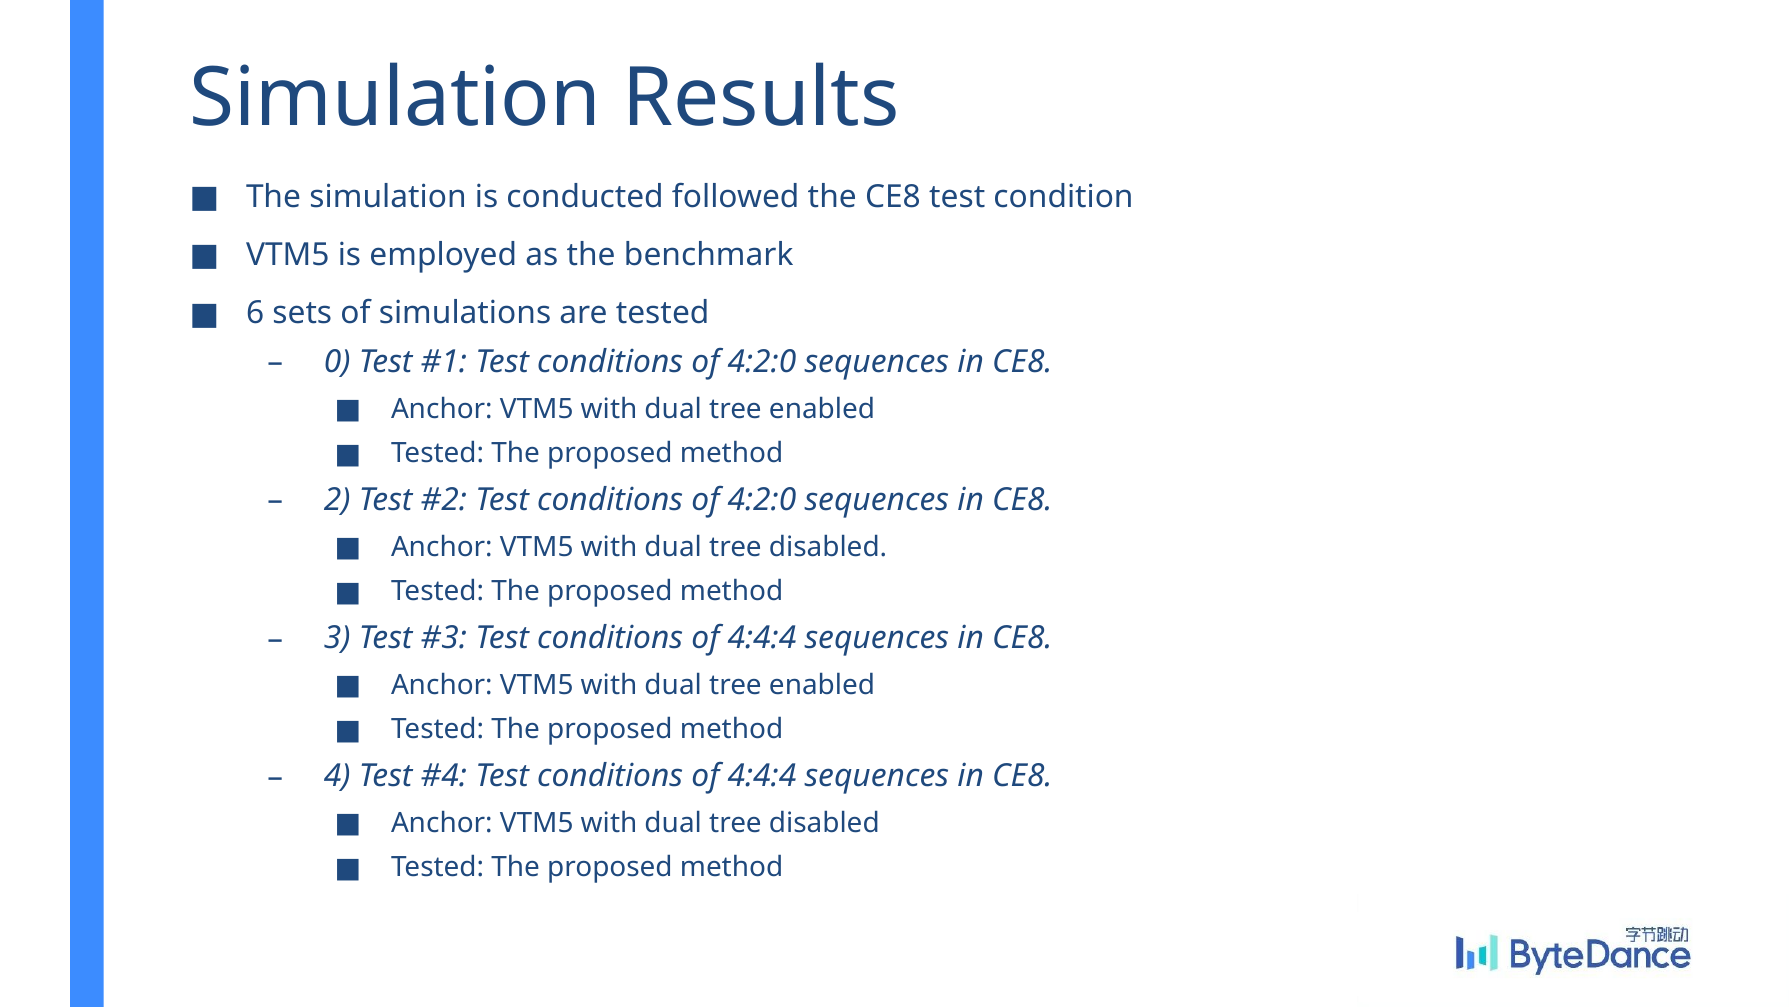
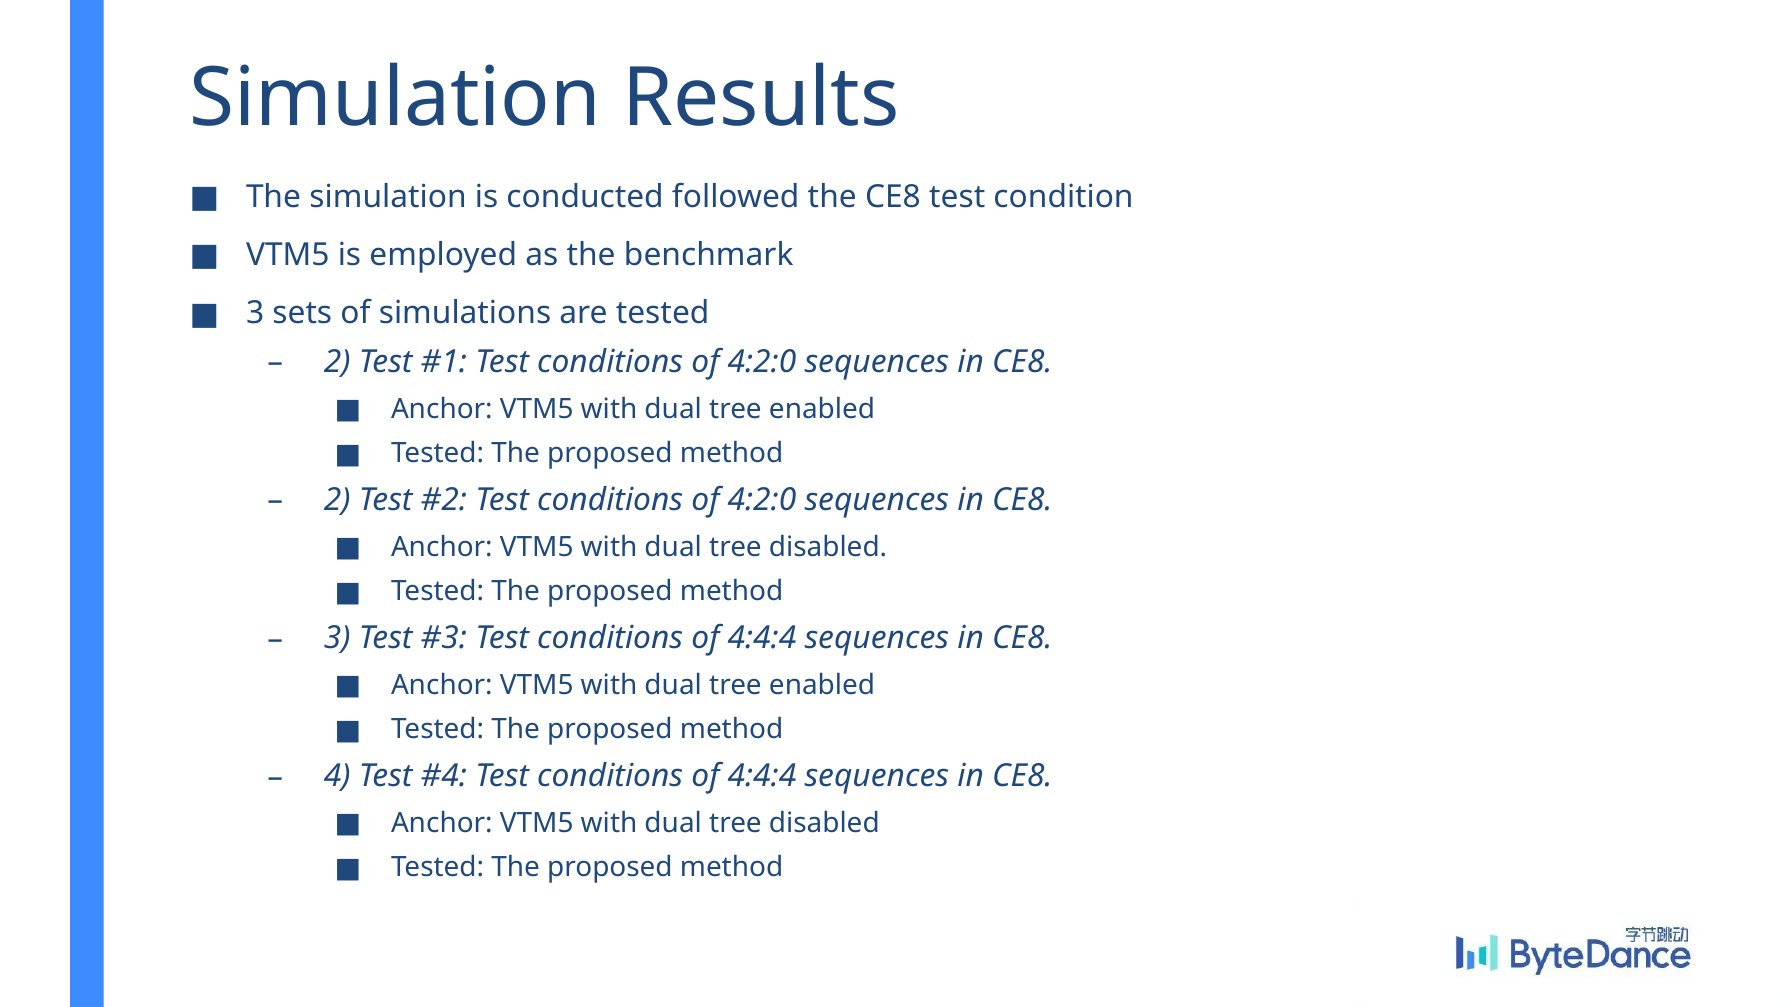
6 at (255, 313): 6 -> 3
0 at (337, 362): 0 -> 2
